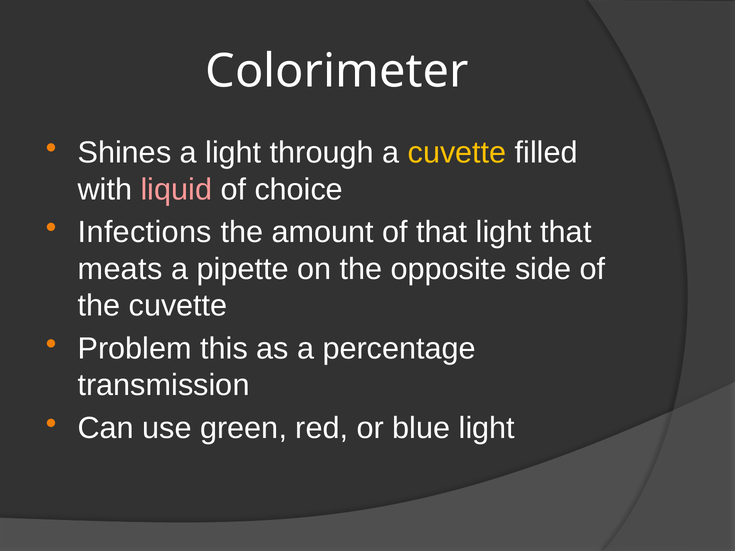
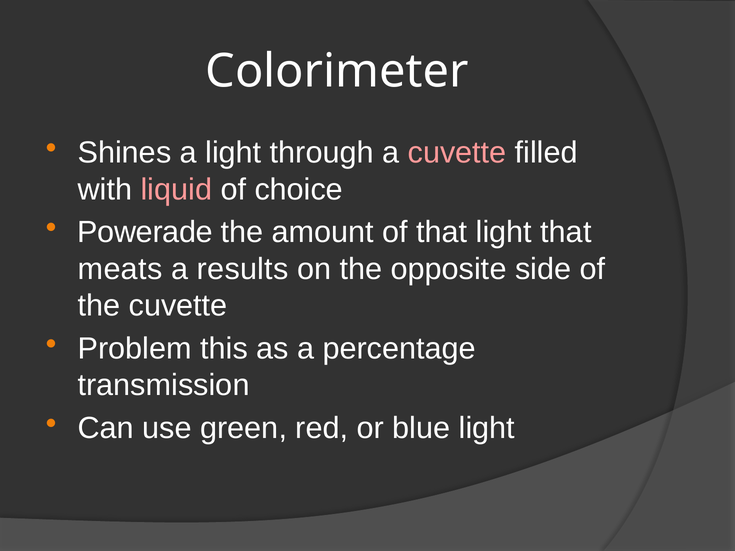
cuvette at (457, 153) colour: yellow -> pink
Infections: Infections -> Powerade
pipette: pipette -> results
